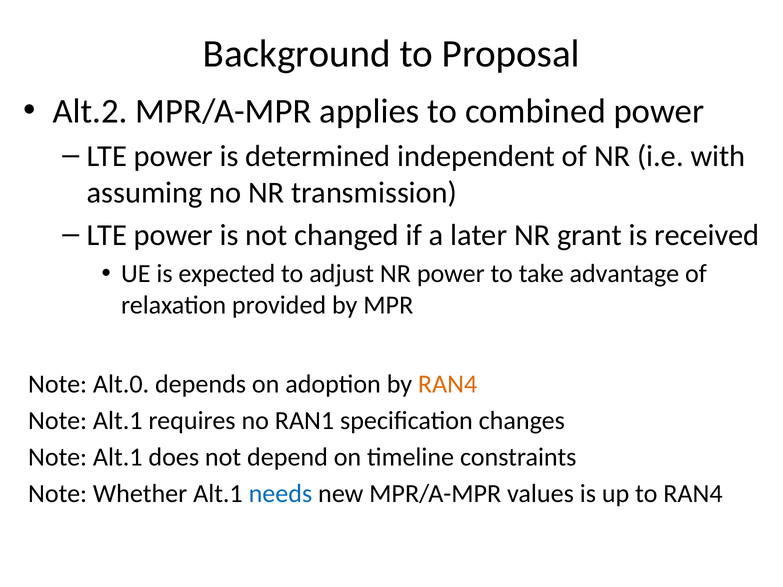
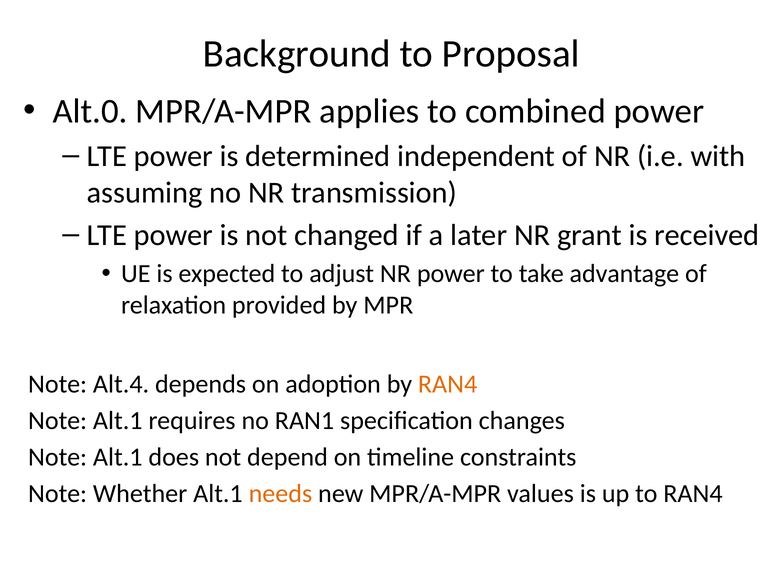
Alt.2: Alt.2 -> Alt.0
Alt.0: Alt.0 -> Alt.4
needs colour: blue -> orange
